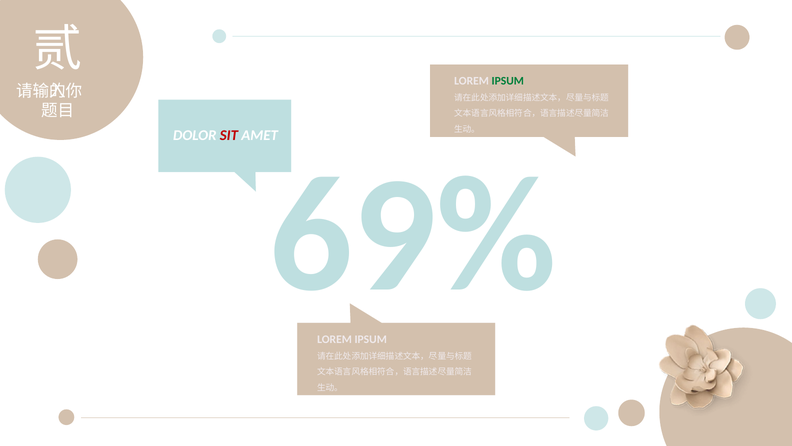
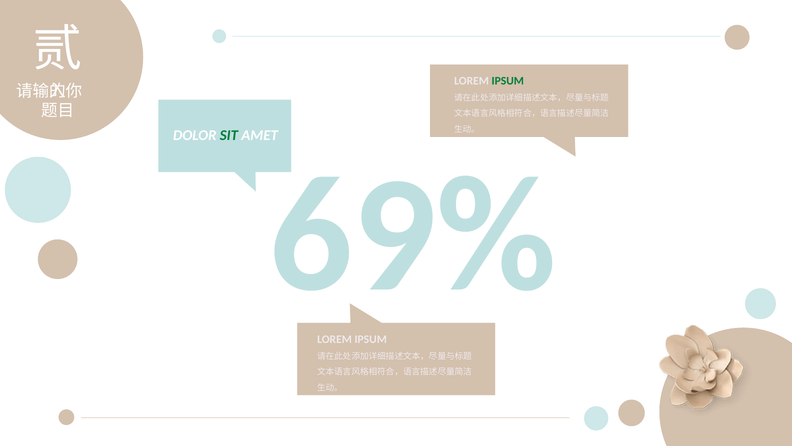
SIT colour: red -> green
